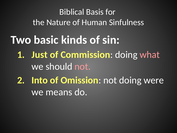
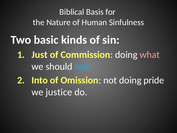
not at (83, 66) colour: pink -> light blue
were: were -> pride
means: means -> justice
